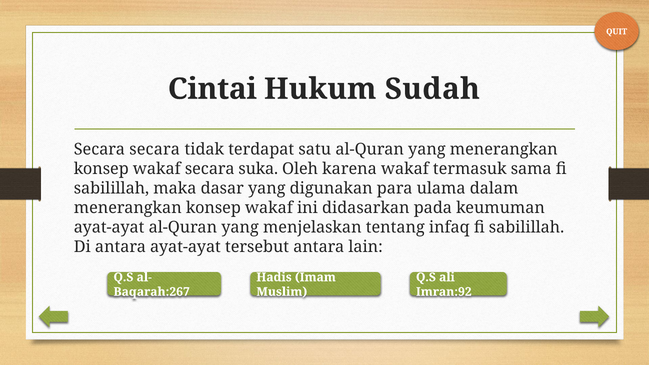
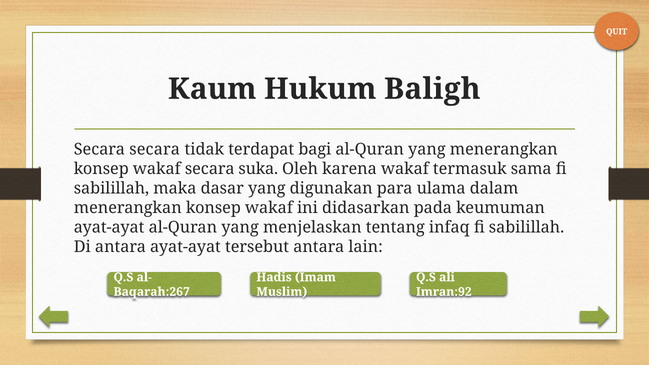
Cintai: Cintai -> Kaum
Sudah: Sudah -> Baligh
satu: satu -> bagi
